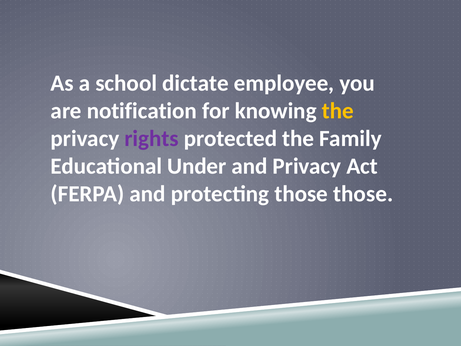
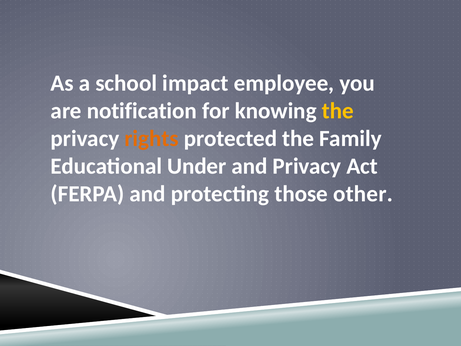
dictate: dictate -> impact
rights colour: purple -> orange
those those: those -> other
